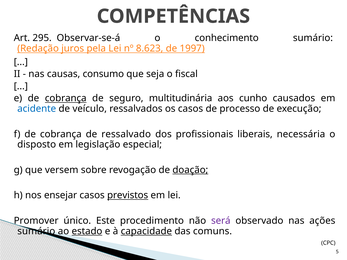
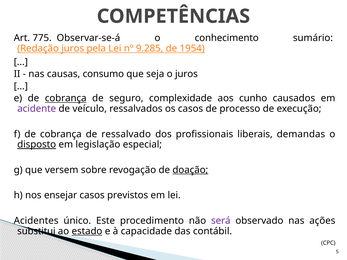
295: 295 -> 775
8.623: 8.623 -> 9.285
1997: 1997 -> 1954
o fiscal: fiscal -> juros
multitudinária: multitudinária -> complexidade
acidente colour: blue -> purple
necessária: necessária -> demandas
disposto underline: none -> present
previstos underline: present -> none
Promover: Promover -> Acidentes
sumário at (36, 231): sumário -> substitui
capacidade underline: present -> none
comuns: comuns -> contábil
